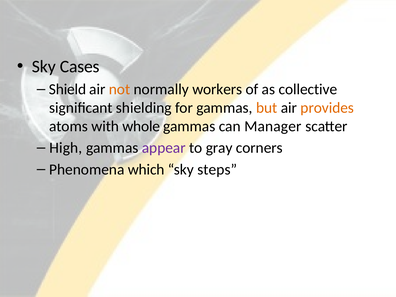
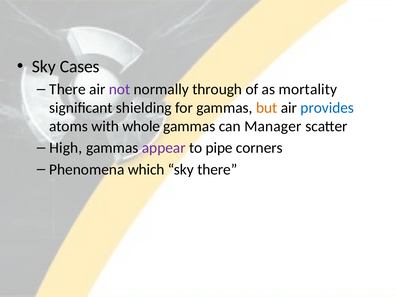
Shield at (68, 89): Shield -> There
not colour: orange -> purple
workers: workers -> through
collective: collective -> mortality
provides colour: orange -> blue
gray: gray -> pipe
sky steps: steps -> there
